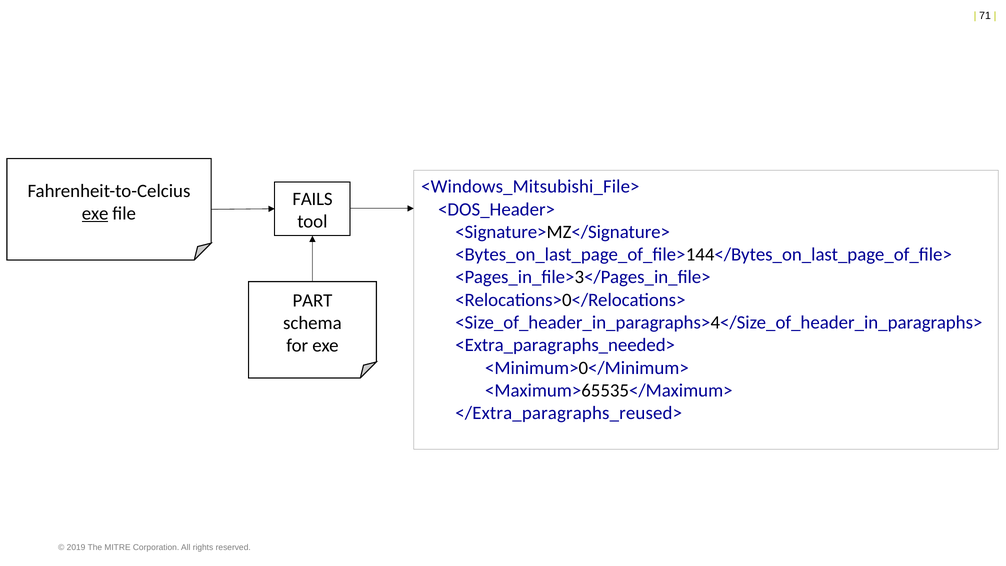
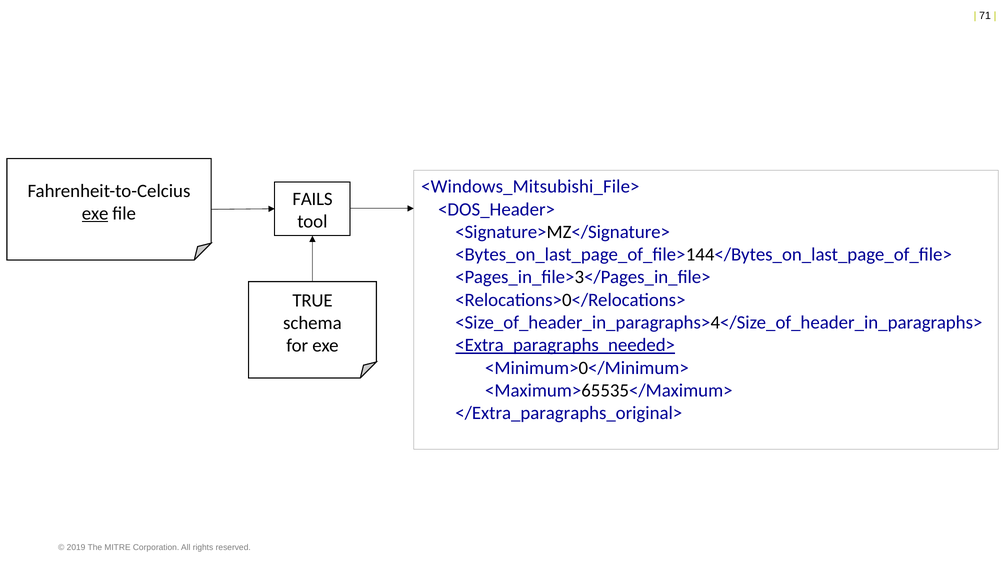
PART: PART -> TRUE
<Extra_paragraphs_needed> underline: none -> present
</Extra_paragraphs_reused>: </Extra_paragraphs_reused> -> </Extra_paragraphs_original>
